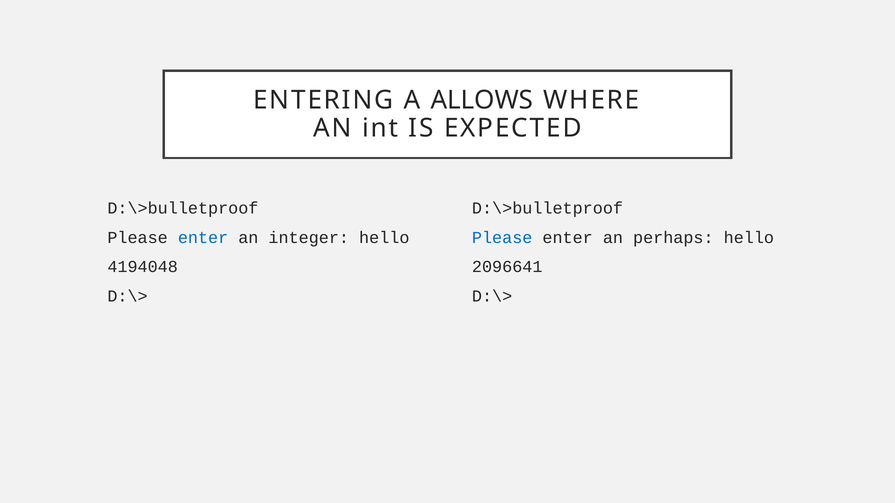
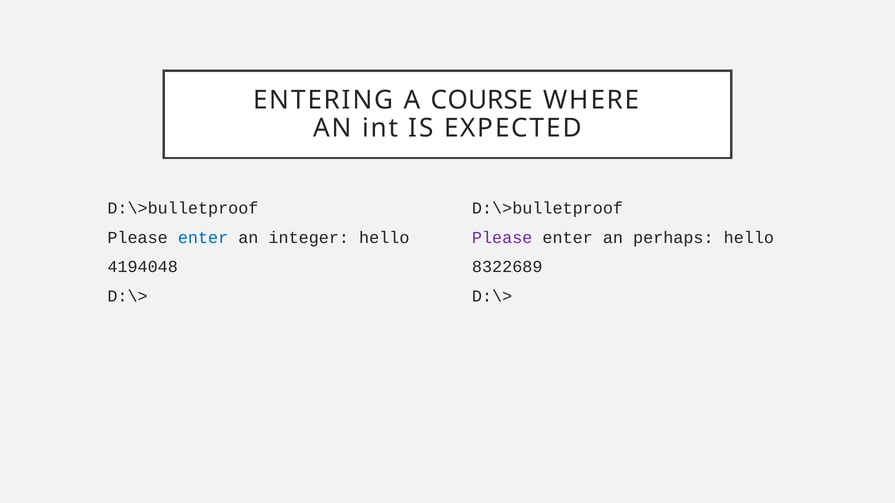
ALLOWS: ALLOWS -> COURSE
Please at (502, 238) colour: blue -> purple
2096641: 2096641 -> 8322689
